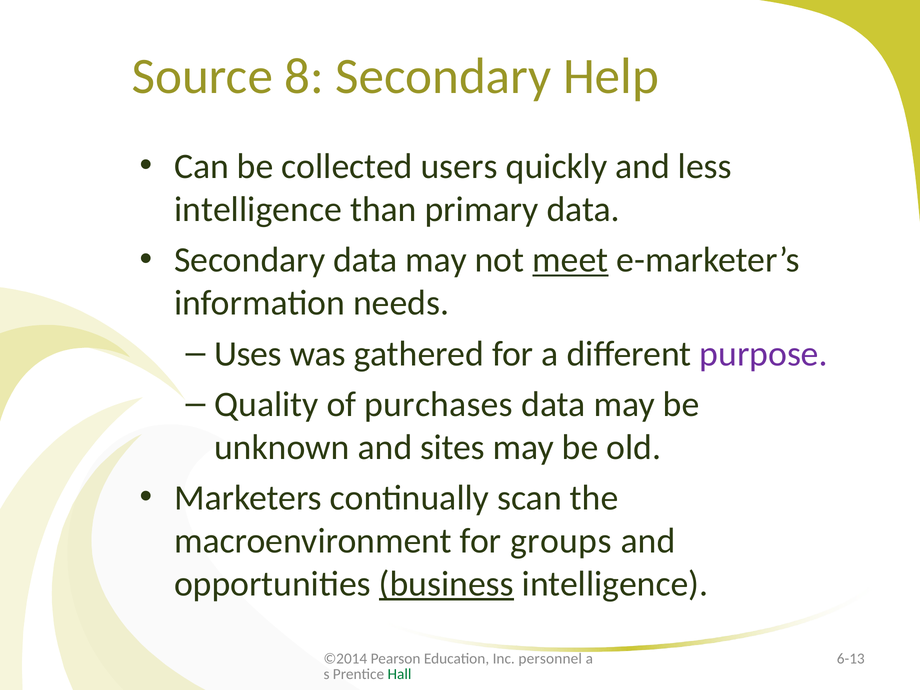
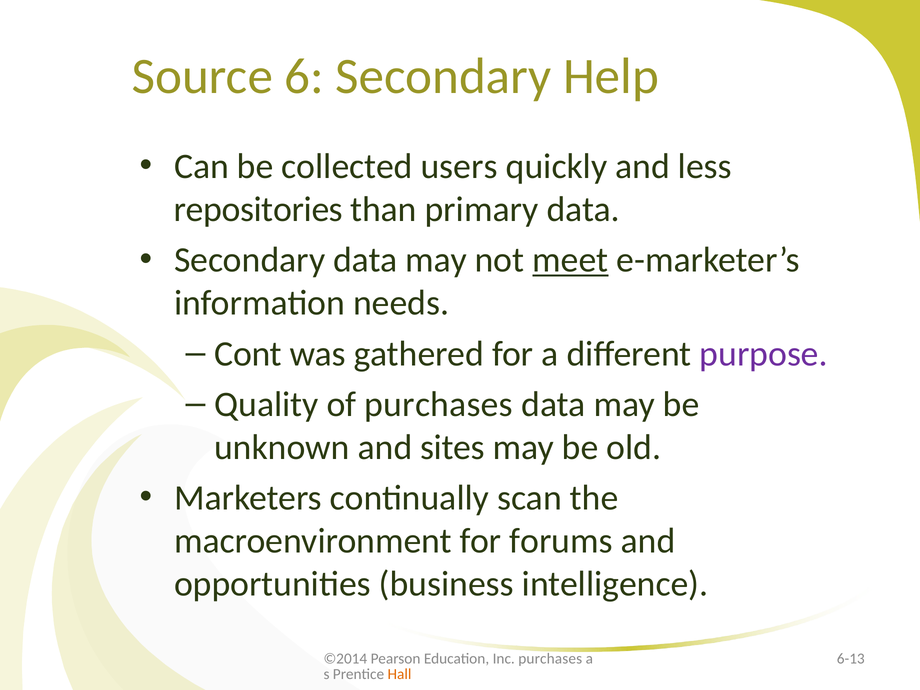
8: 8 -> 6
intelligence at (258, 210): intelligence -> repositories
Uses: Uses -> Cont
groups: groups -> forums
business underline: present -> none
Inc personnel: personnel -> purchases
Hall colour: green -> orange
